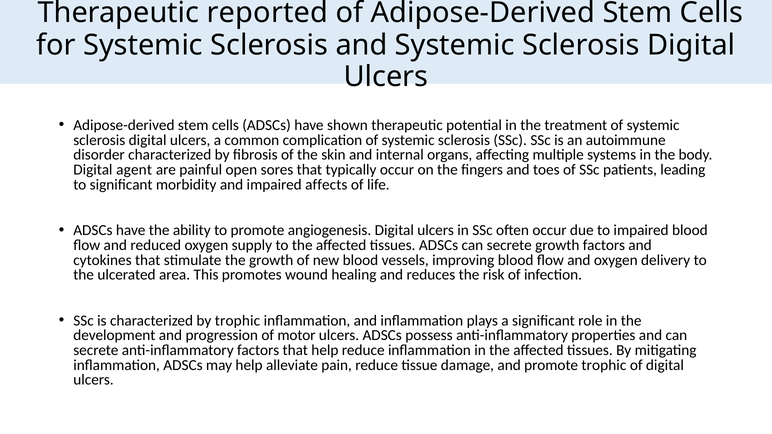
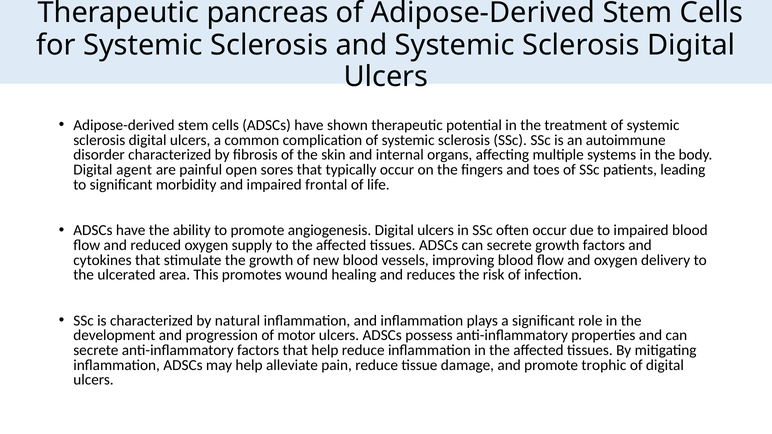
reported: reported -> pancreas
affects: affects -> frontal
by trophic: trophic -> natural
